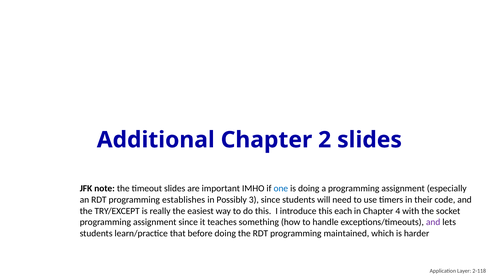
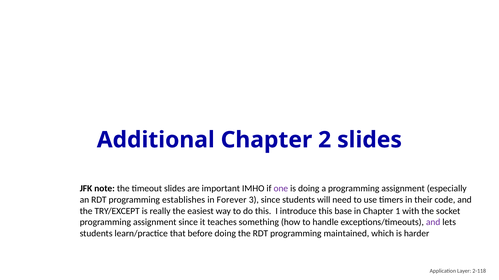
one colour: blue -> purple
Possibly: Possibly -> Forever
each: each -> base
4: 4 -> 1
